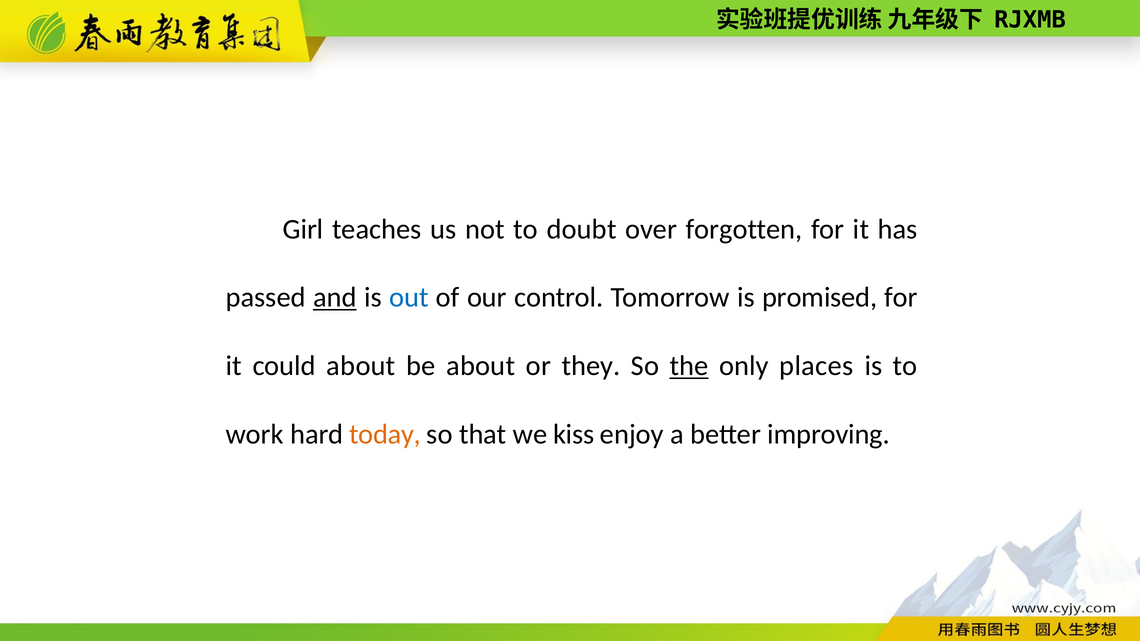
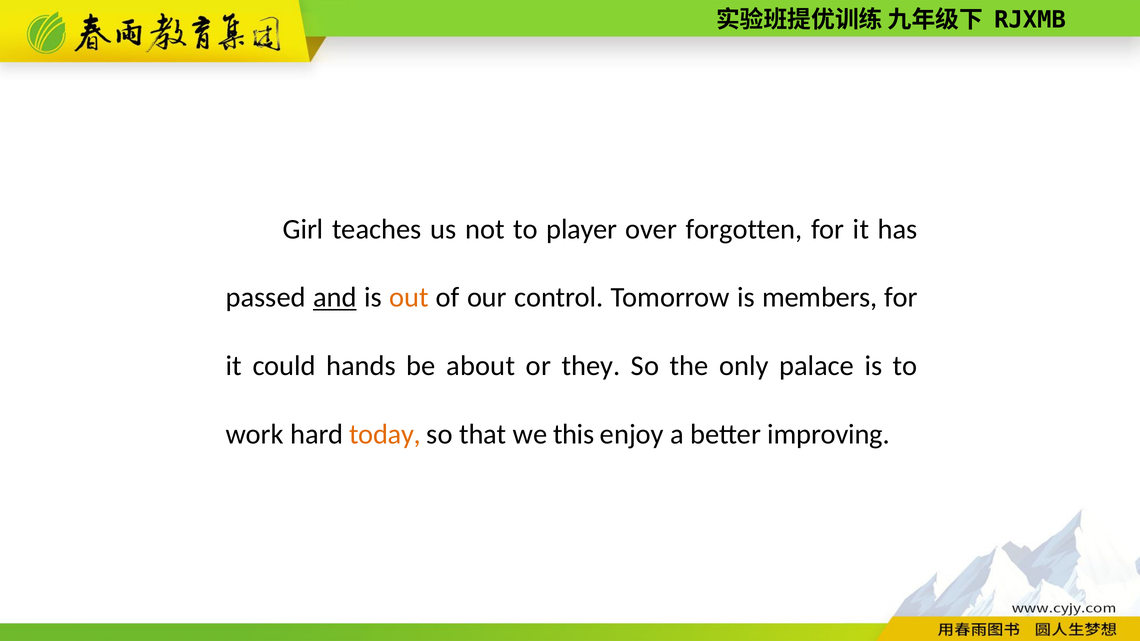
doubt: doubt -> player
out colour: blue -> orange
promised: promised -> members
could about: about -> hands
the underline: present -> none
places: places -> palace
kiss: kiss -> this
